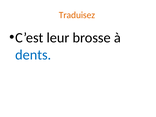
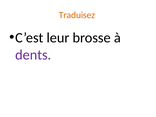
dents colour: blue -> purple
